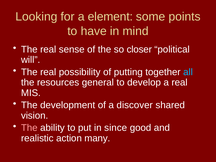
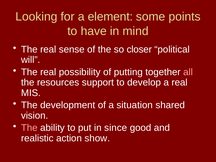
all colour: light blue -> pink
general: general -> support
discover: discover -> situation
many: many -> show
